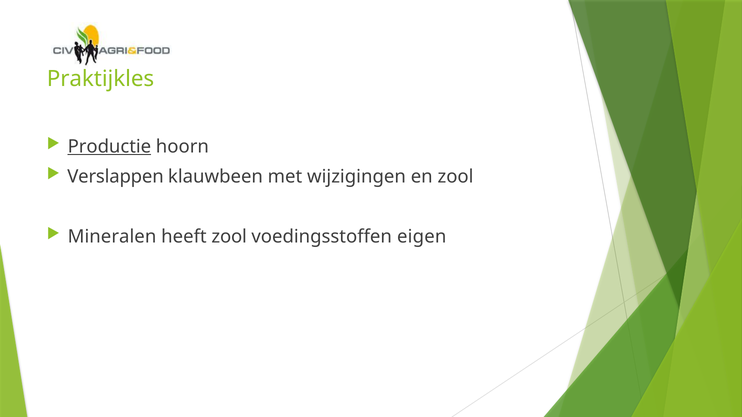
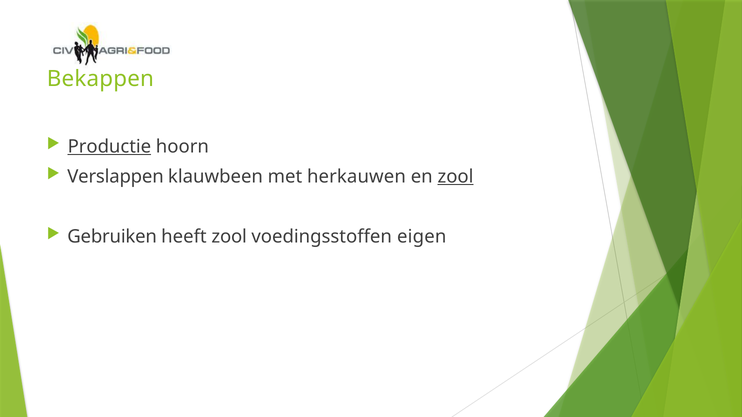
Praktijkles: Praktijkles -> Bekappen
wijzigingen: wijzigingen -> herkauwen
zool at (456, 177) underline: none -> present
Mineralen: Mineralen -> Gebruiken
